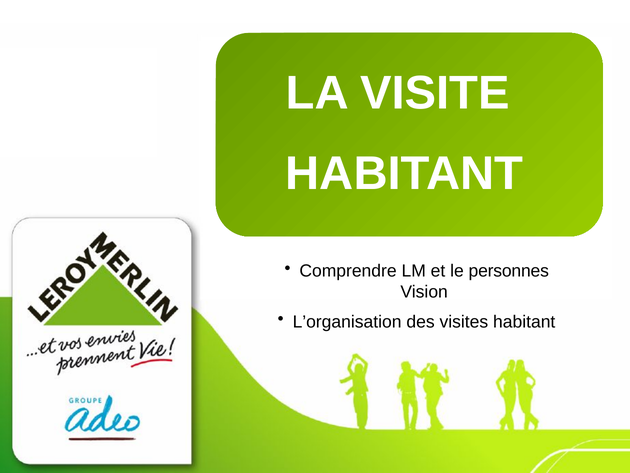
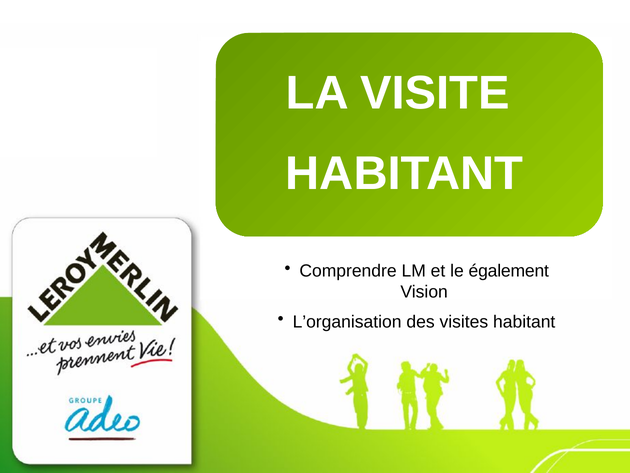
personnes: personnes -> également
